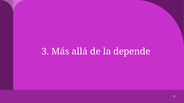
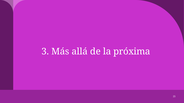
depende: depende -> próxima
